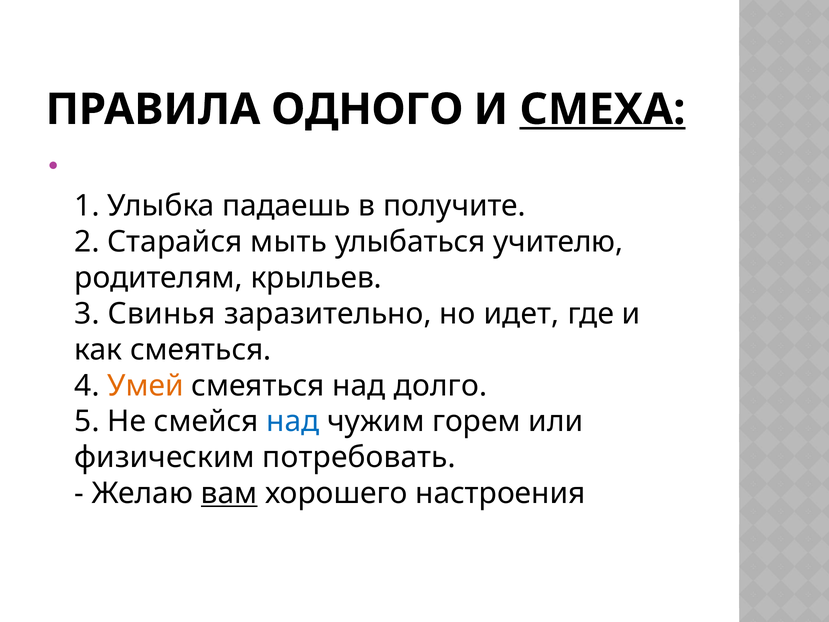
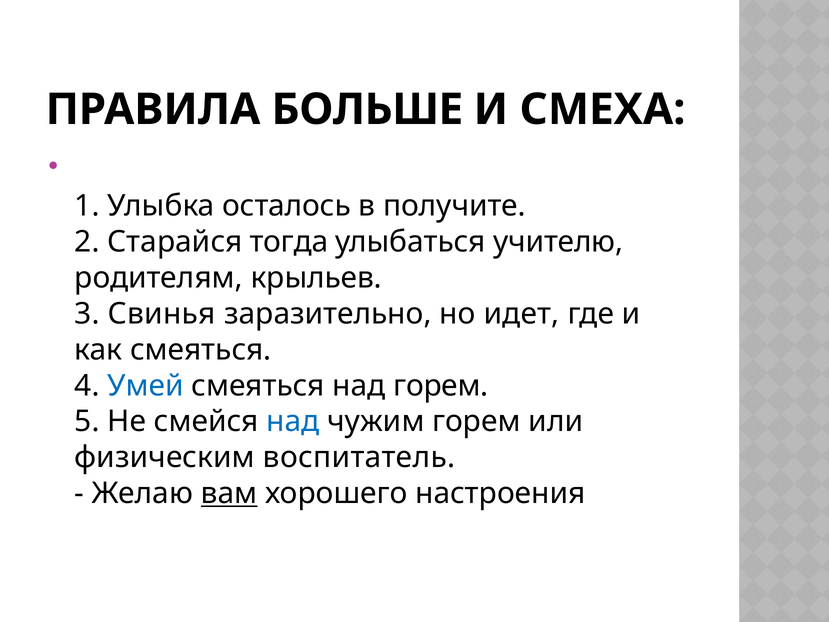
ОДНОГО: ОДНОГО -> БОЛЬШЕ
СМЕХА underline: present -> none
падаешь: падаешь -> осталось
мыть: мыть -> тогда
Умей colour: orange -> blue
над долго: долго -> горем
потребовать: потребовать -> воспитатель
